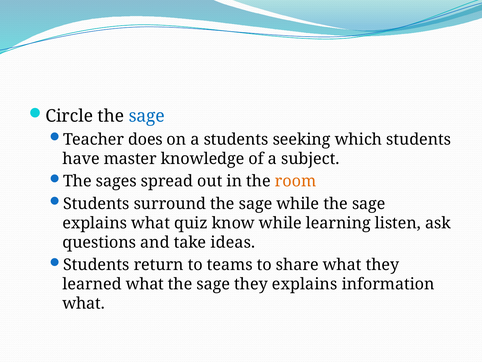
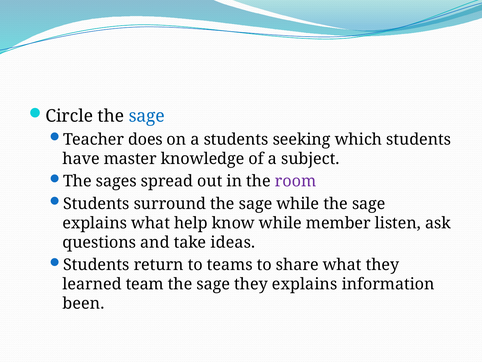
room colour: orange -> purple
quiz: quiz -> help
learning: learning -> member
learned what: what -> team
what at (84, 303): what -> been
